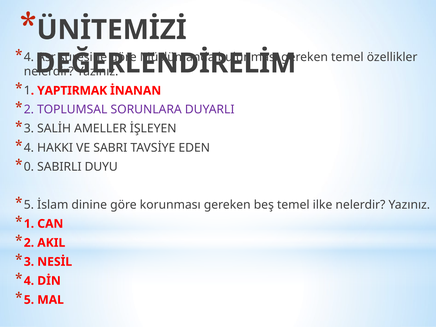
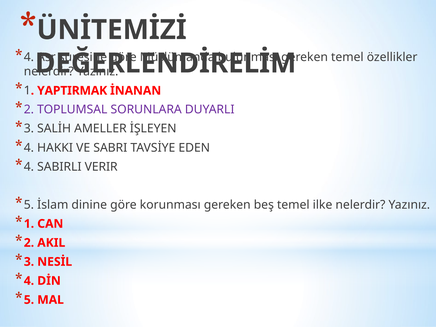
0 at (29, 167): 0 -> 4
DUYU: DUYU -> VERIR
